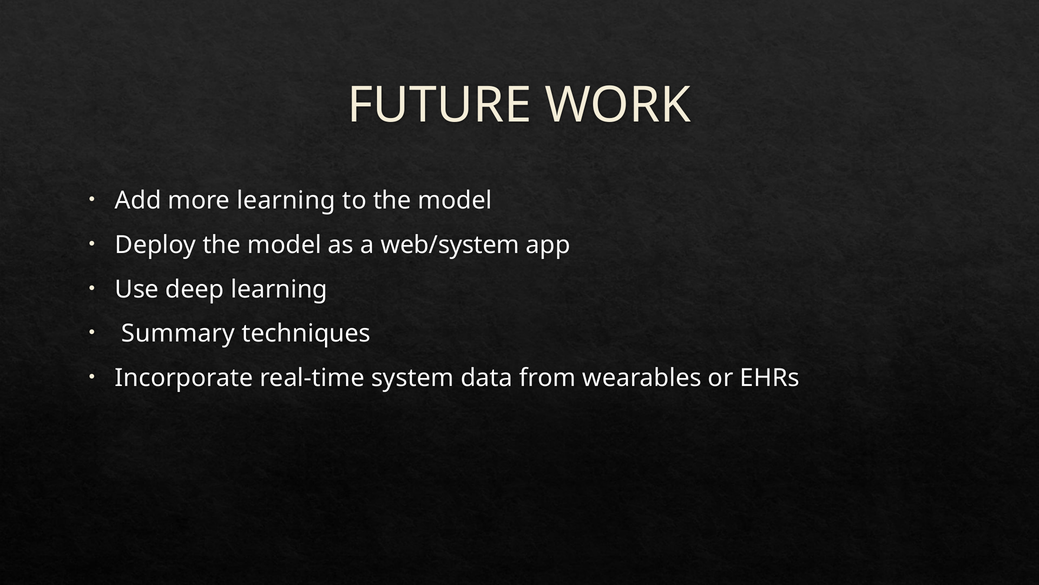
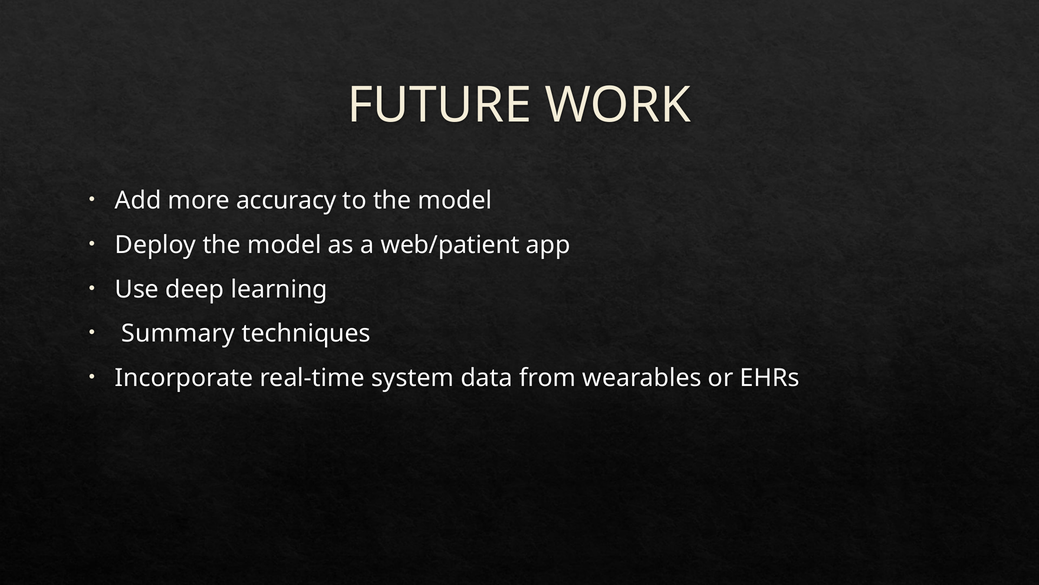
more learning: learning -> accuracy
web/system: web/system -> web/patient
